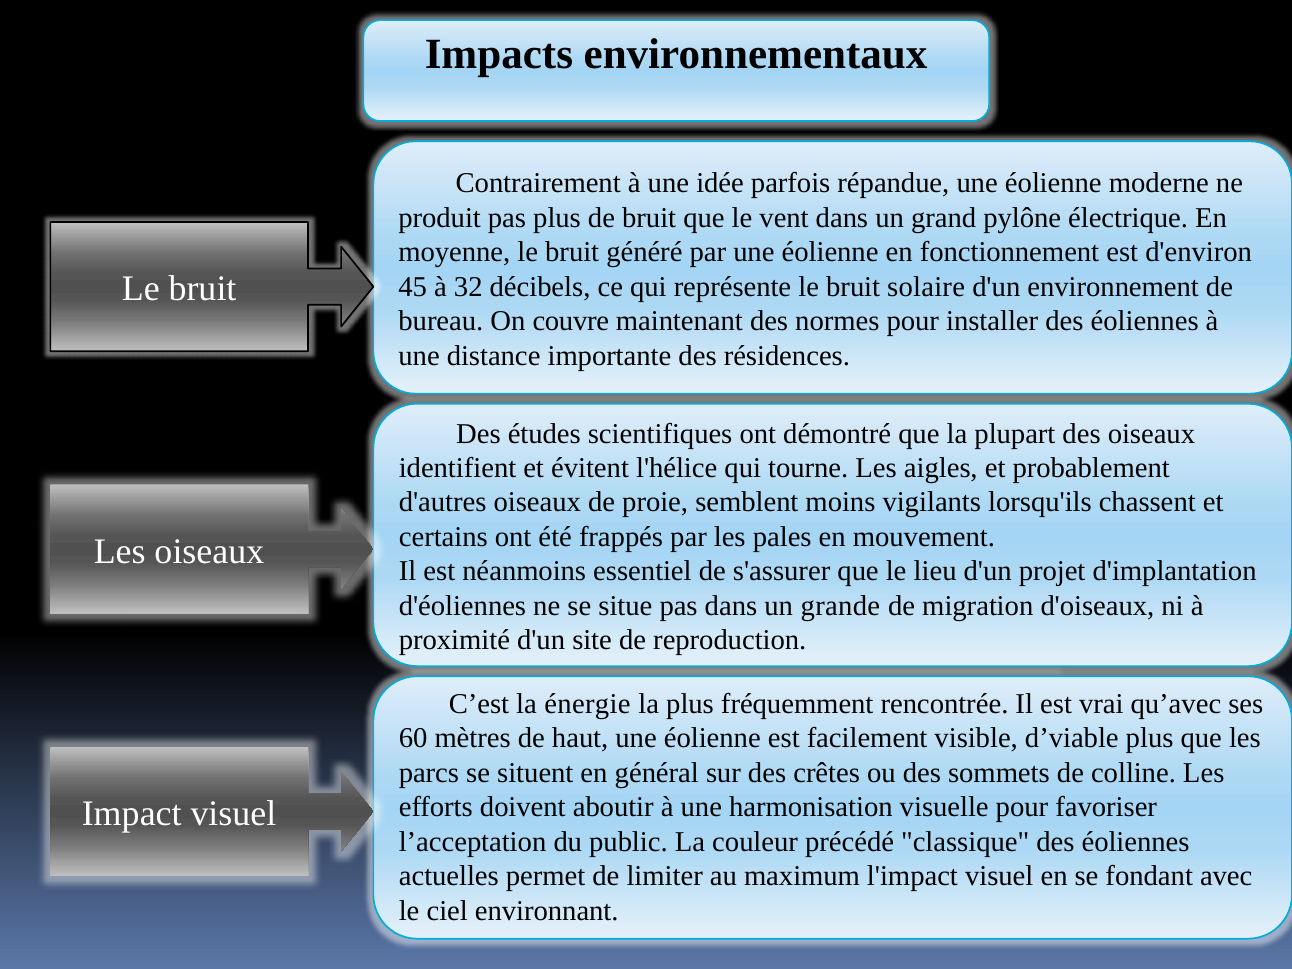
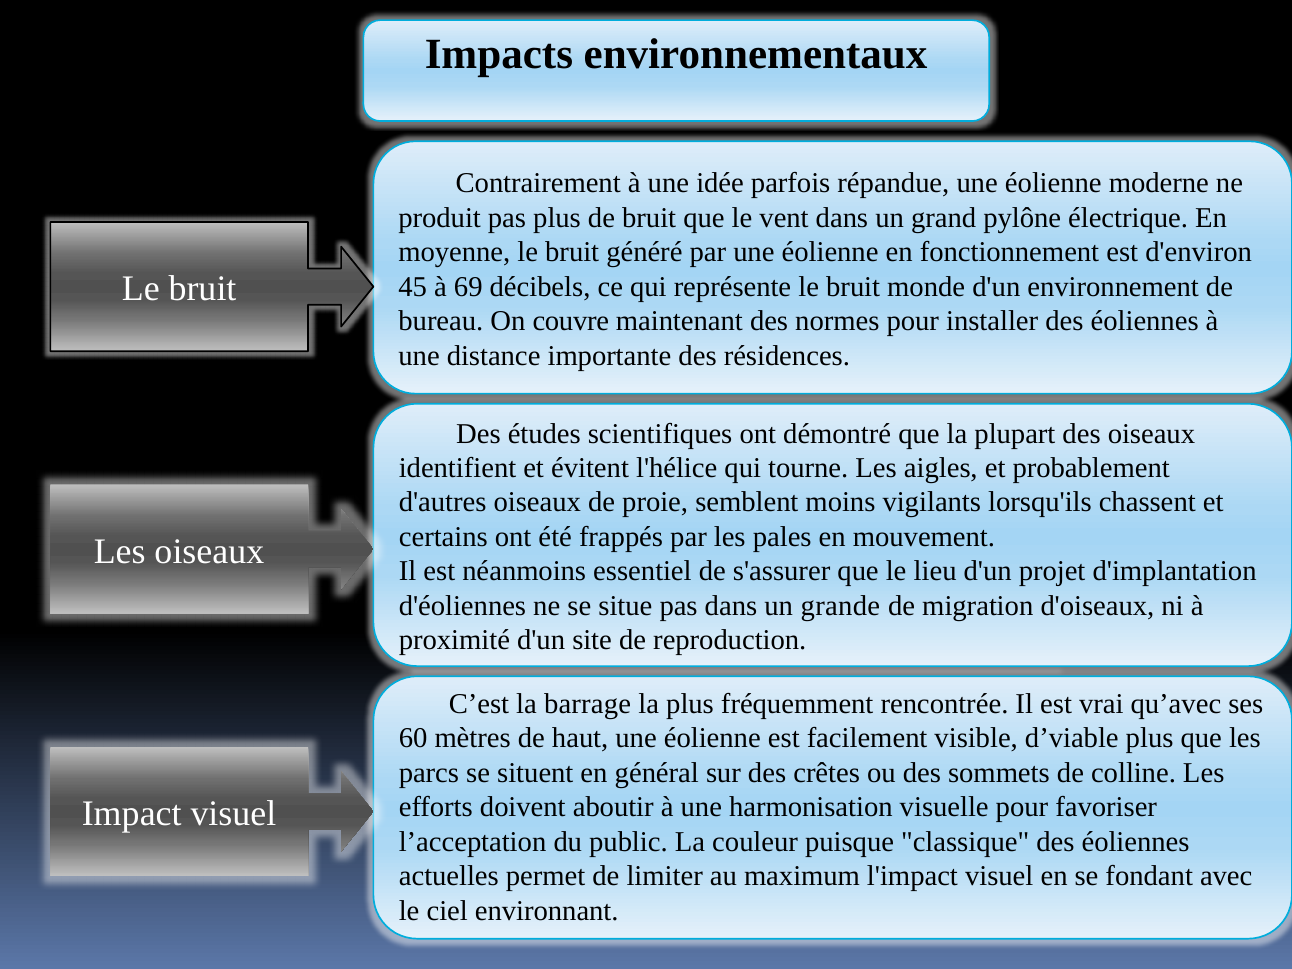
32: 32 -> 69
solaire: solaire -> monde
énergie: énergie -> barrage
précédé: précédé -> puisque
